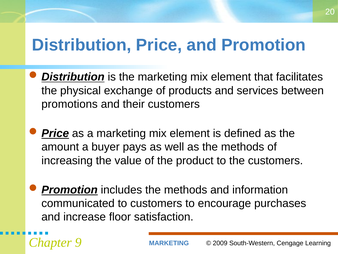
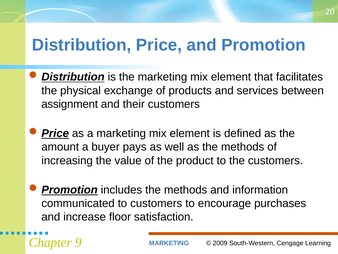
promotions: promotions -> assignment
